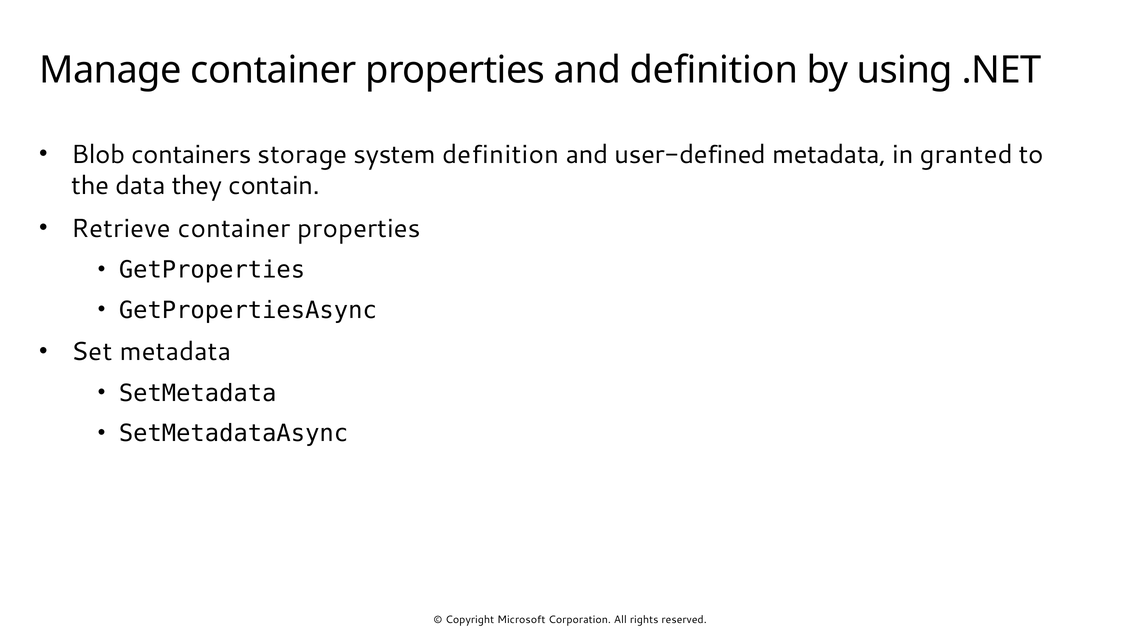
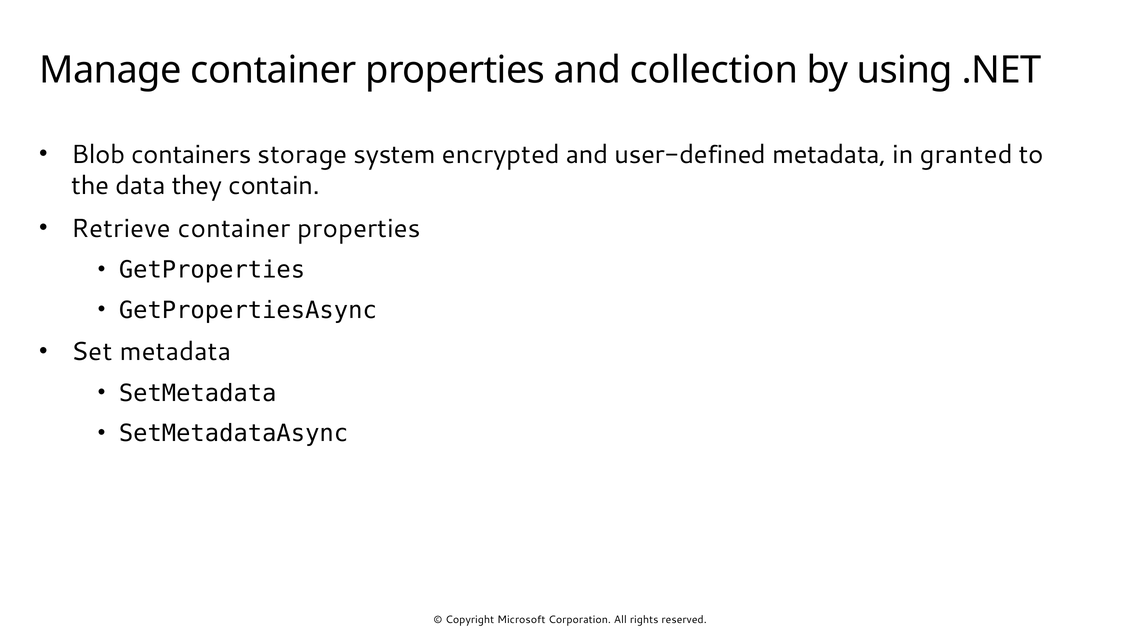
and definition: definition -> collection
system definition: definition -> encrypted
